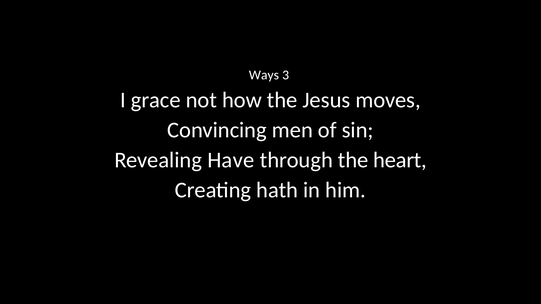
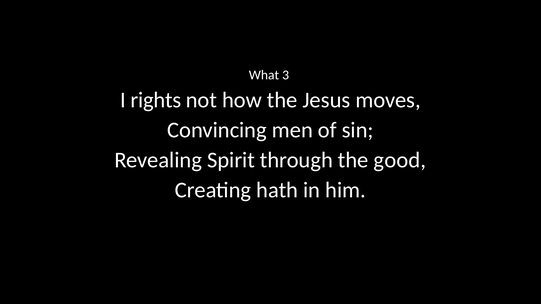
Ways: Ways -> What
grace: grace -> rights
Have: Have -> Spirit
heart: heart -> good
